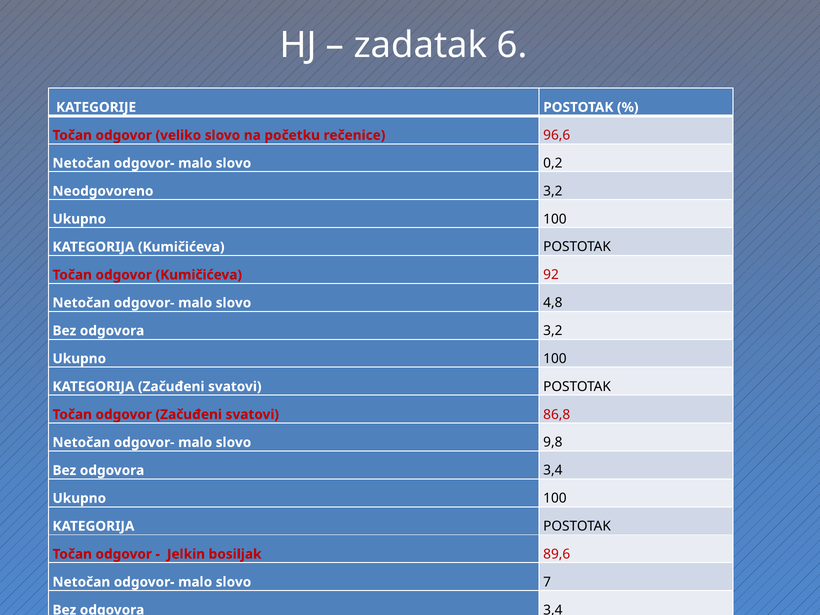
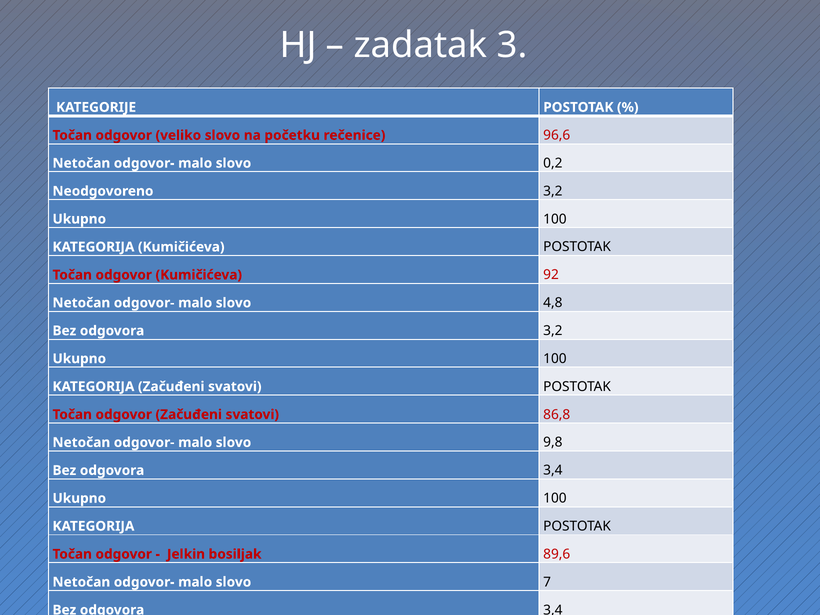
6: 6 -> 3
